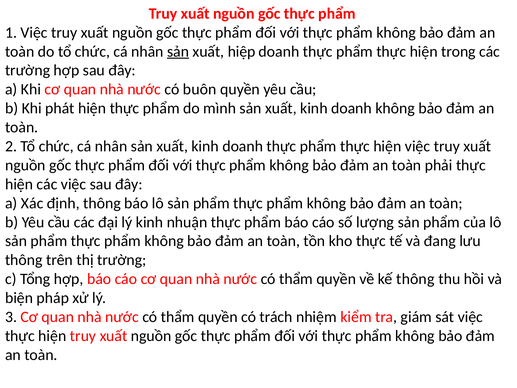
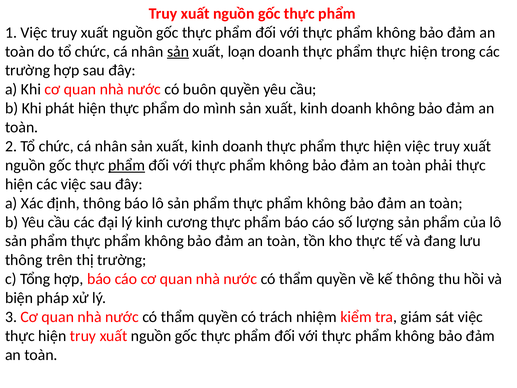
hiệp: hiệp -> loạn
phẩm at (127, 165) underline: none -> present
nhuận: nhuận -> cương
